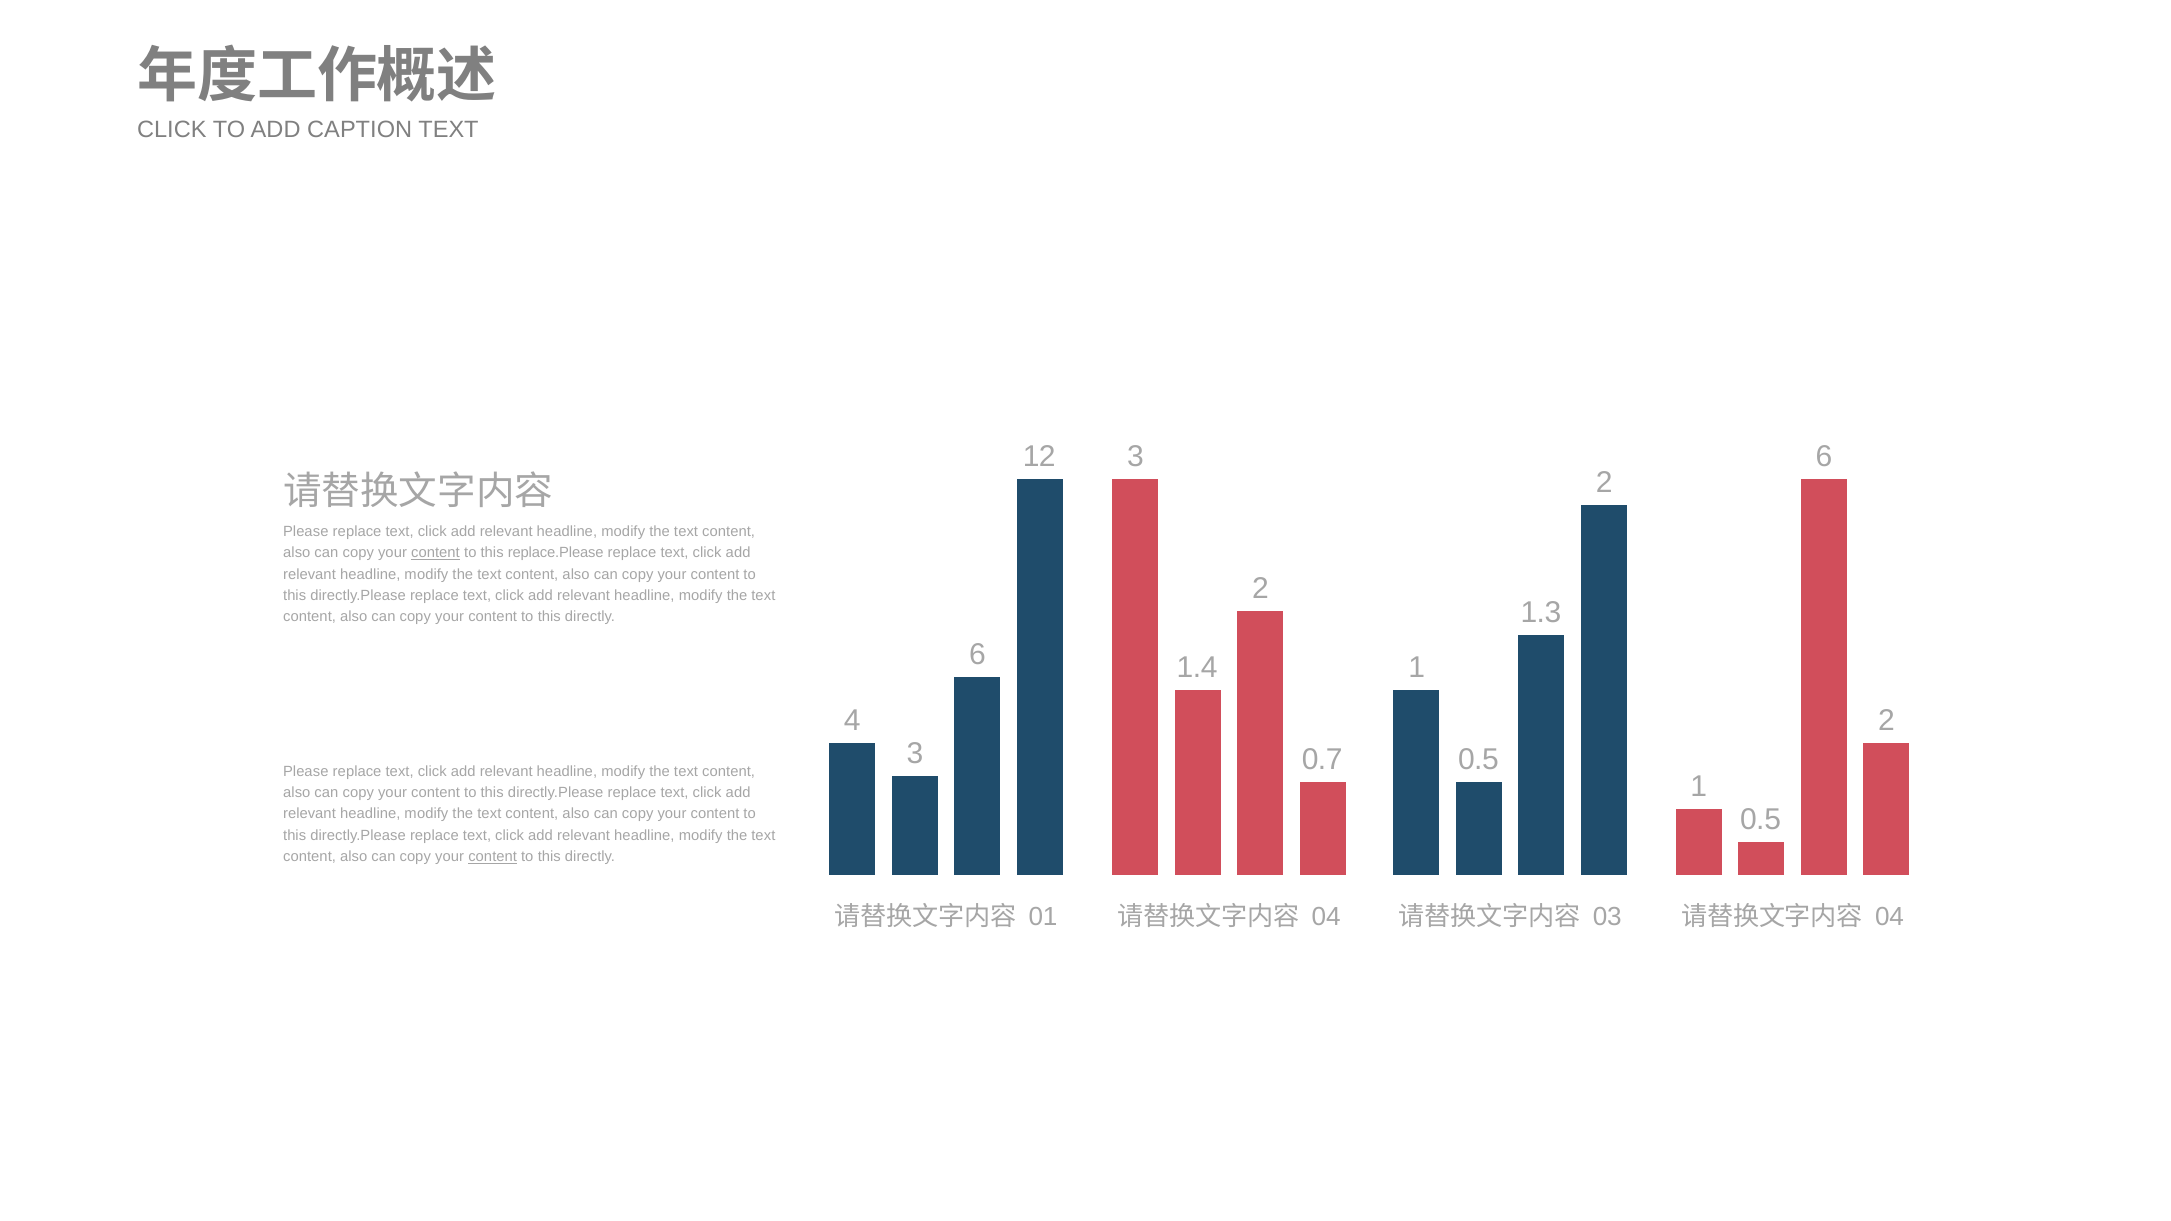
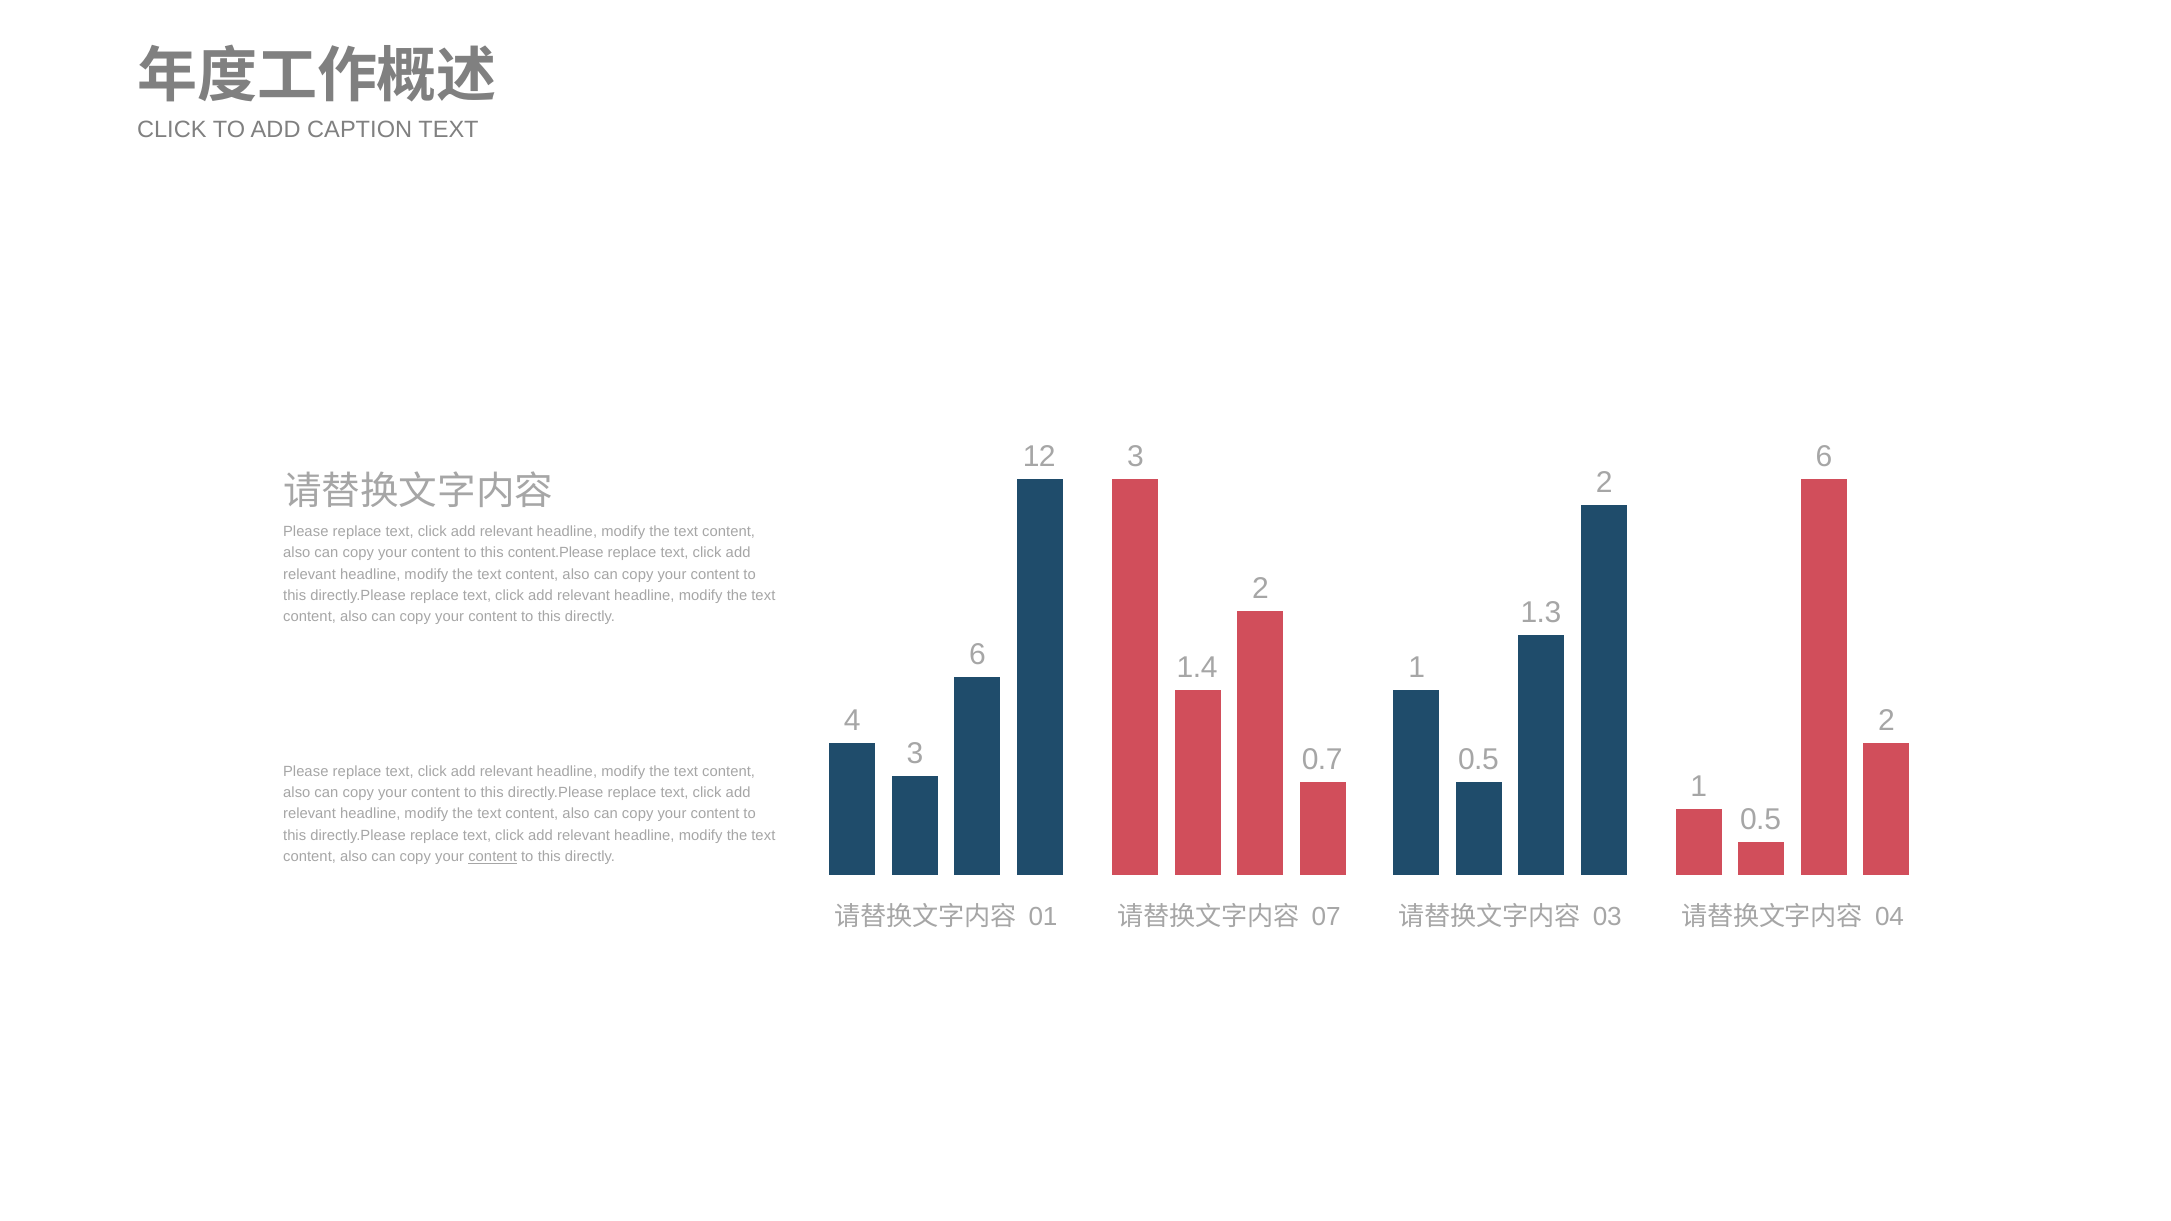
content at (435, 553) underline: present -> none
replace.Please: replace.Please -> content.Please
04 at (1326, 917): 04 -> 07
